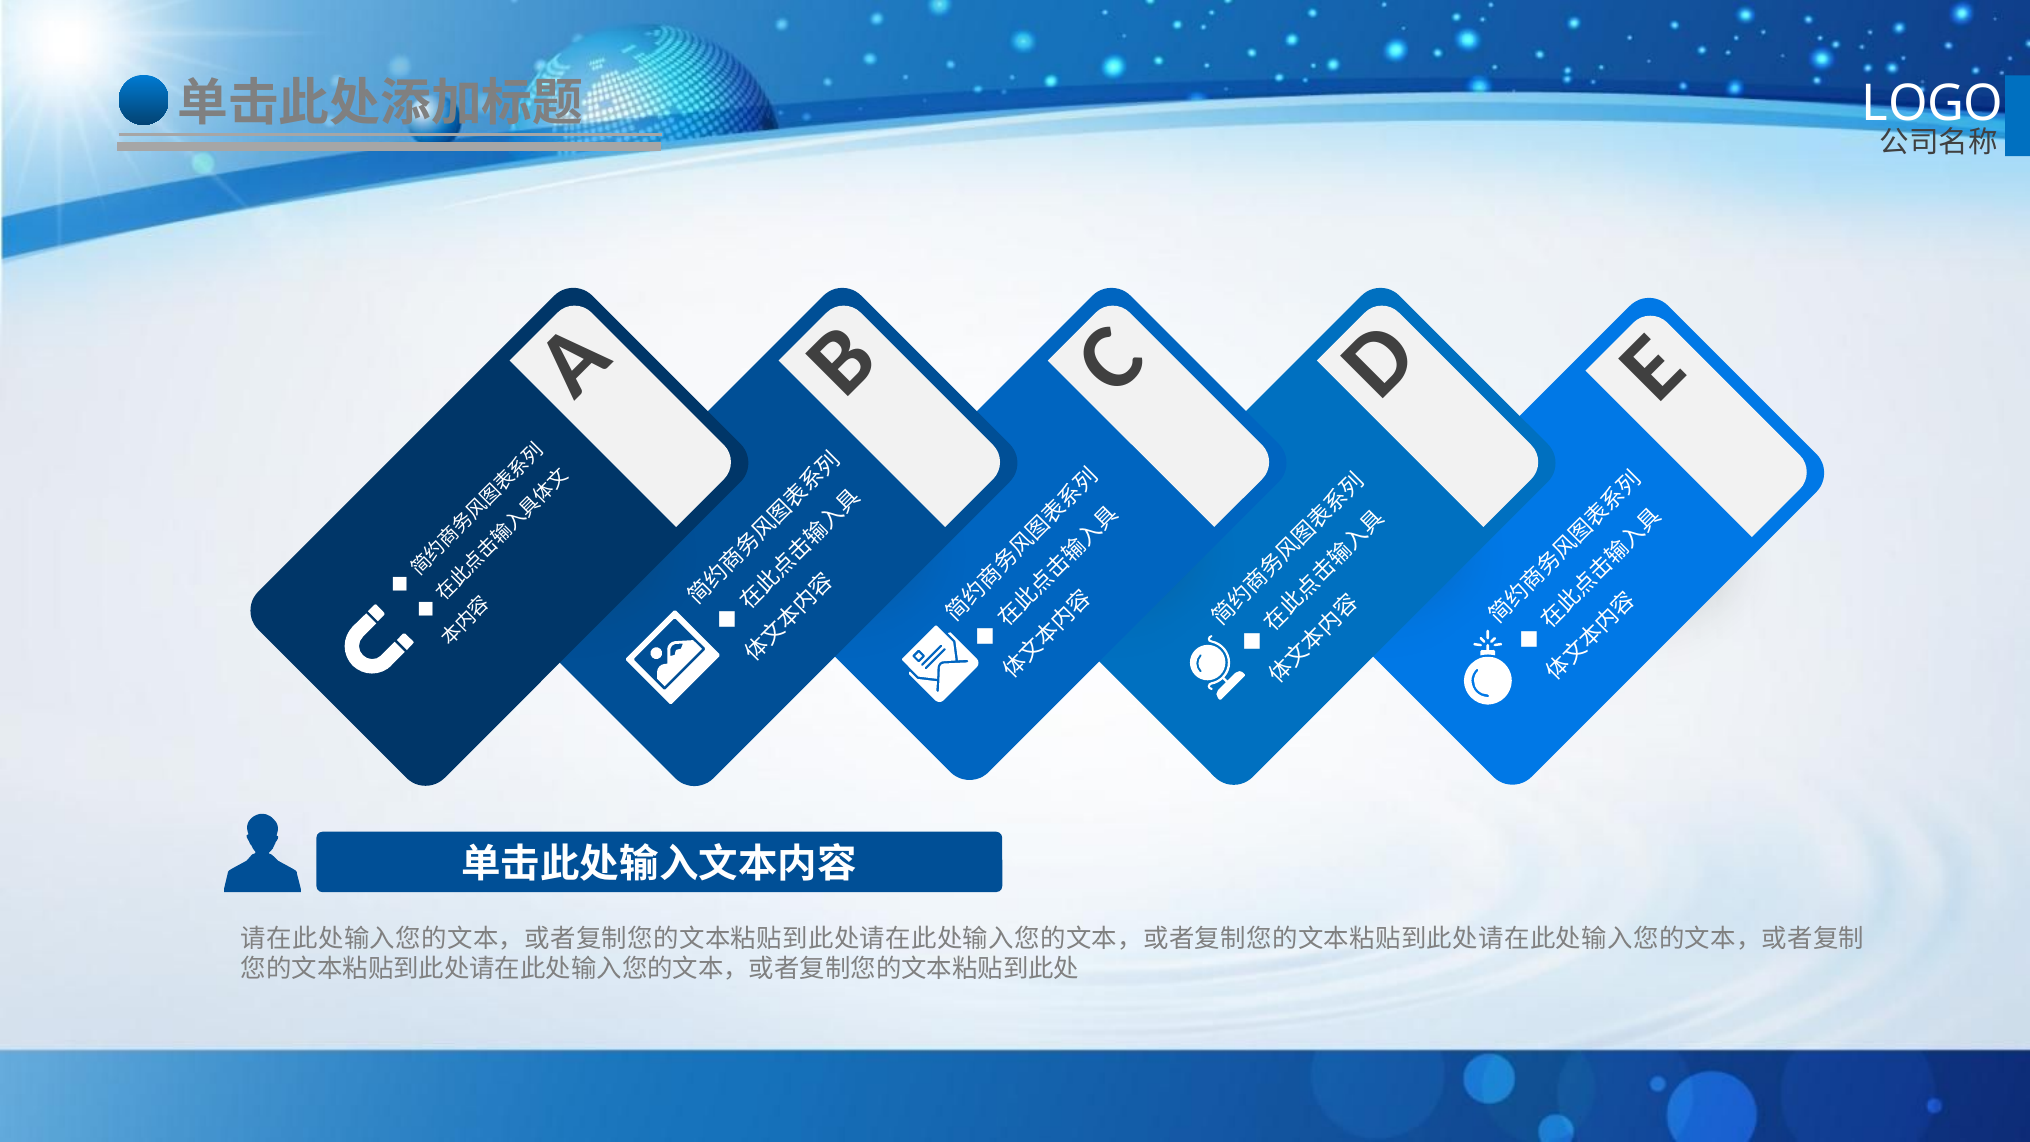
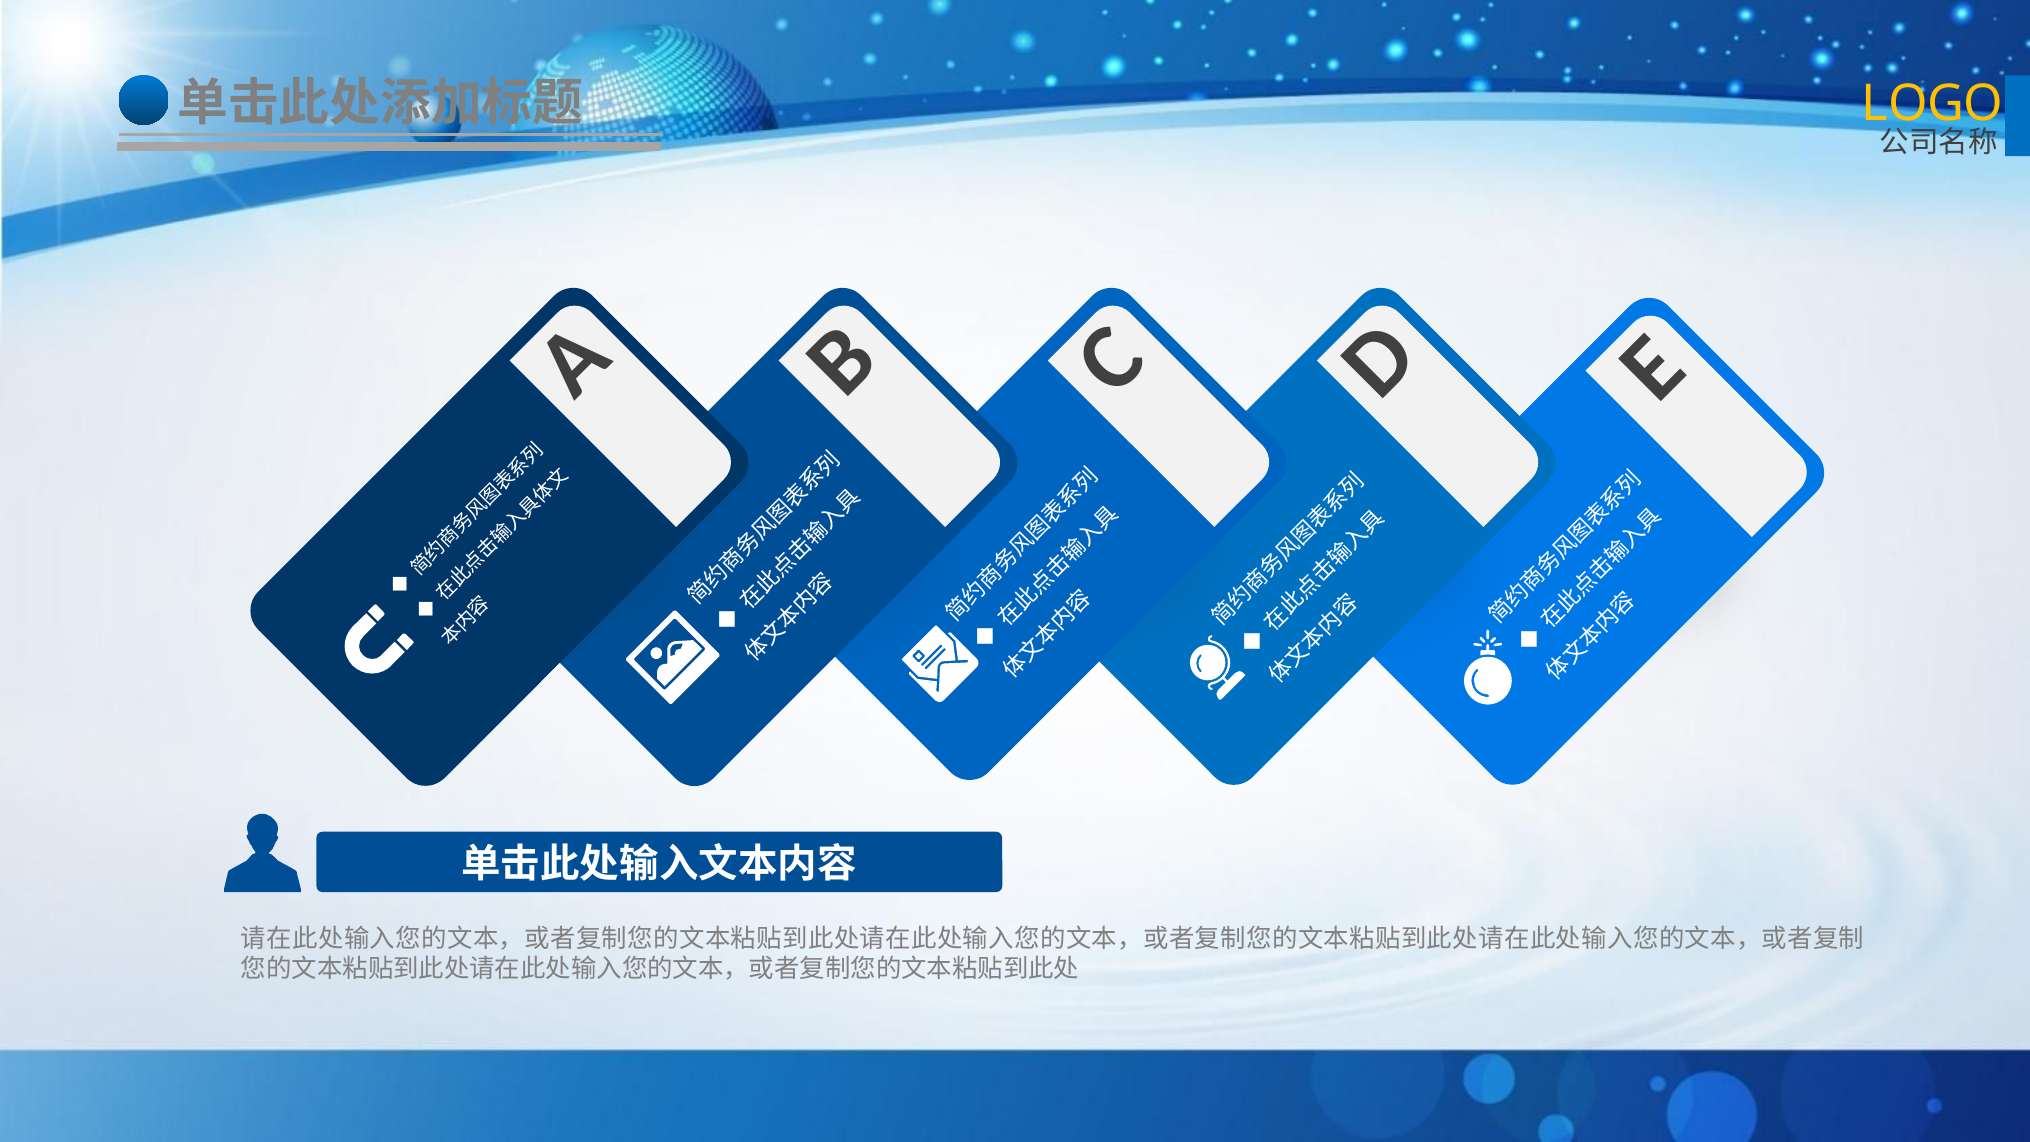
LOGO colour: white -> yellow
